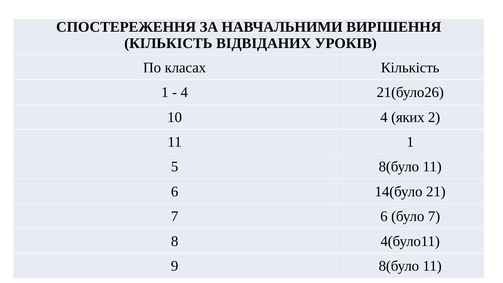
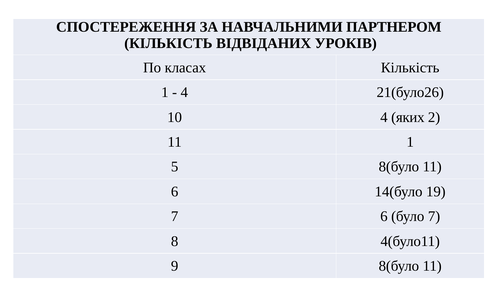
ВИРІШЕННЯ: ВИРІШЕННЯ -> ПАРТНЕРОМ
21: 21 -> 19
